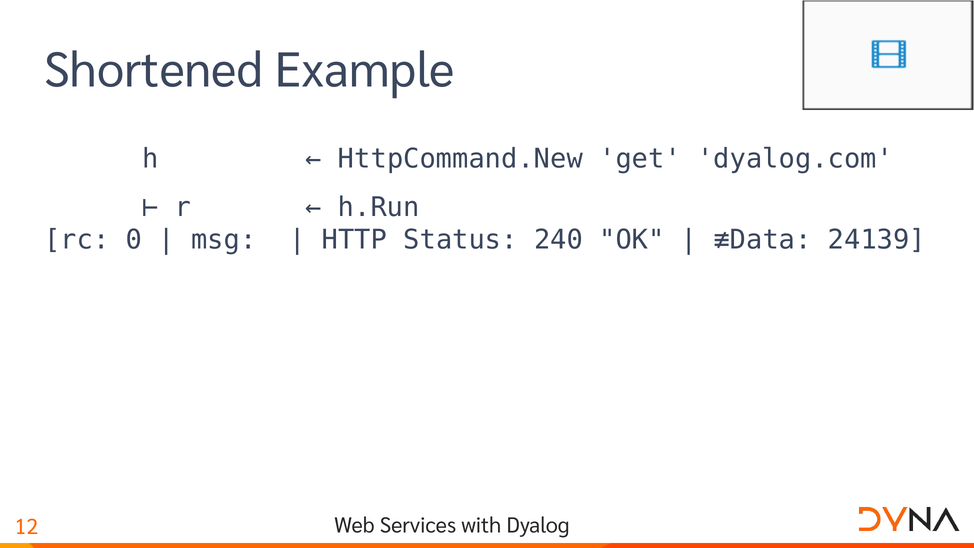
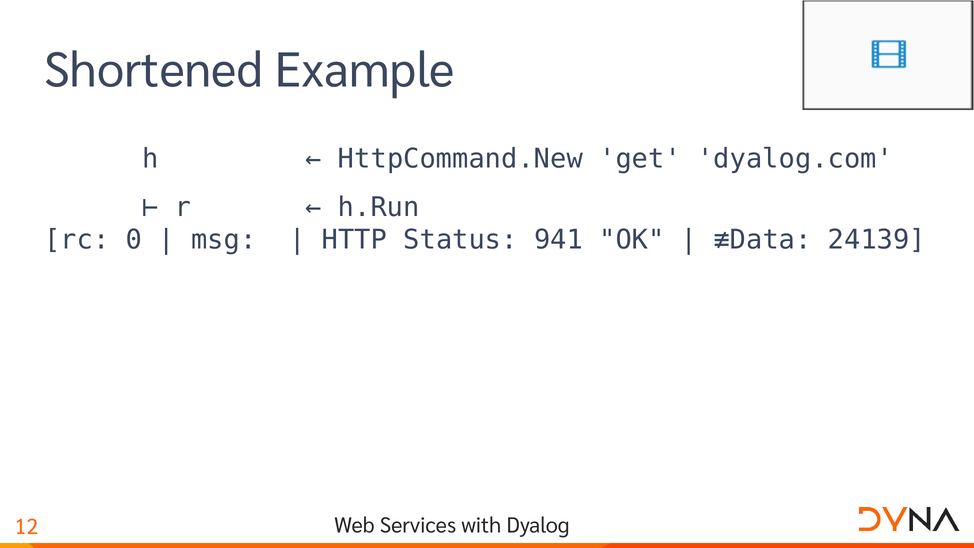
240: 240 -> 941
